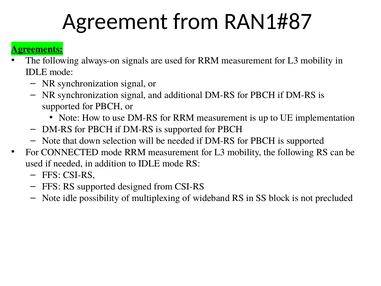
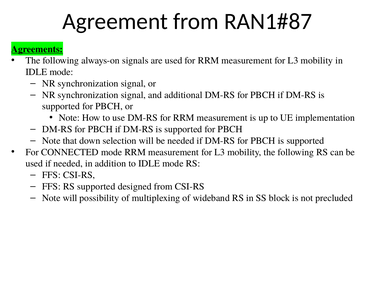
Note idle: idle -> will
